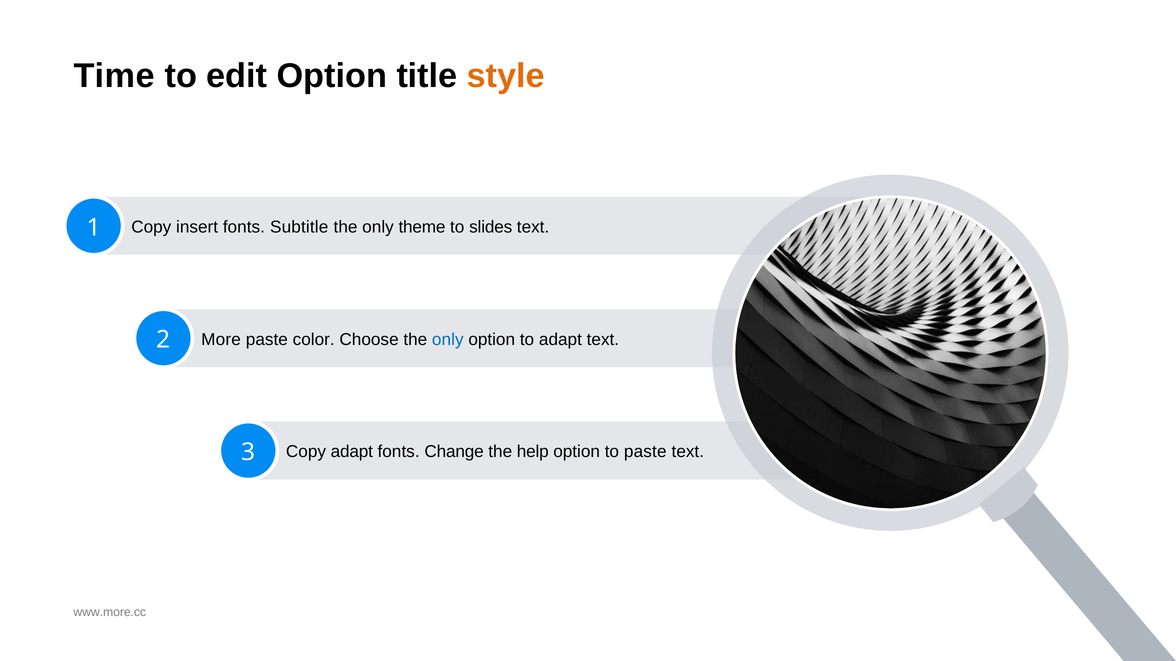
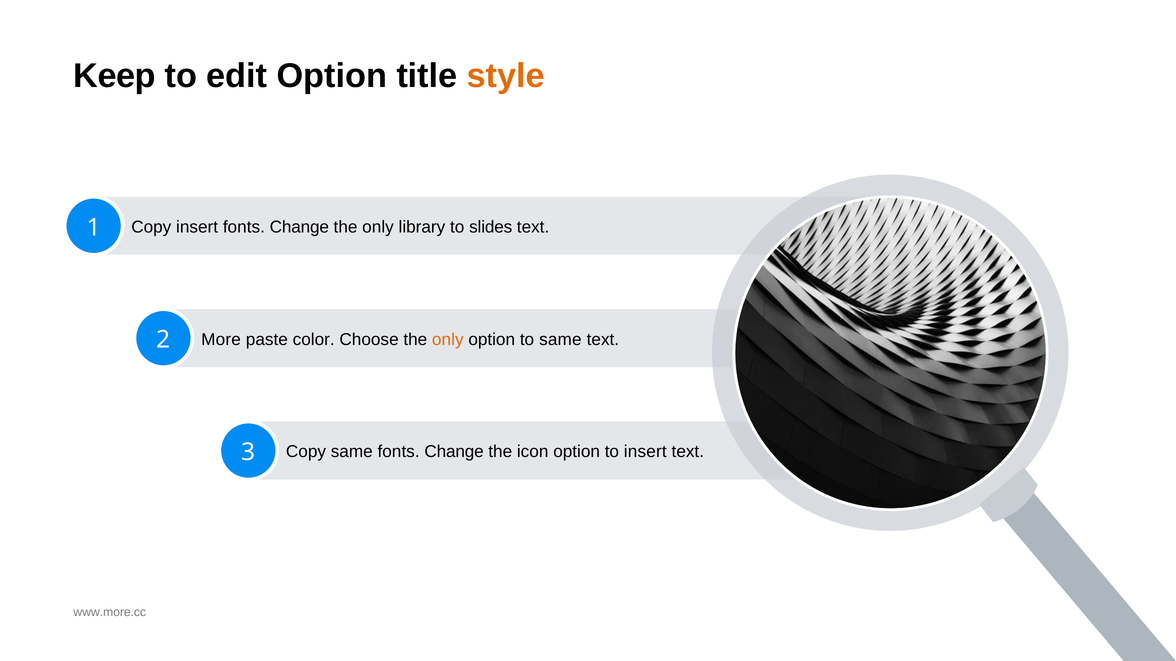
Time: Time -> Keep
Subtitle at (299, 227): Subtitle -> Change
theme: theme -> library
only at (448, 340) colour: blue -> orange
to adapt: adapt -> same
Copy adapt: adapt -> same
help: help -> icon
to paste: paste -> insert
